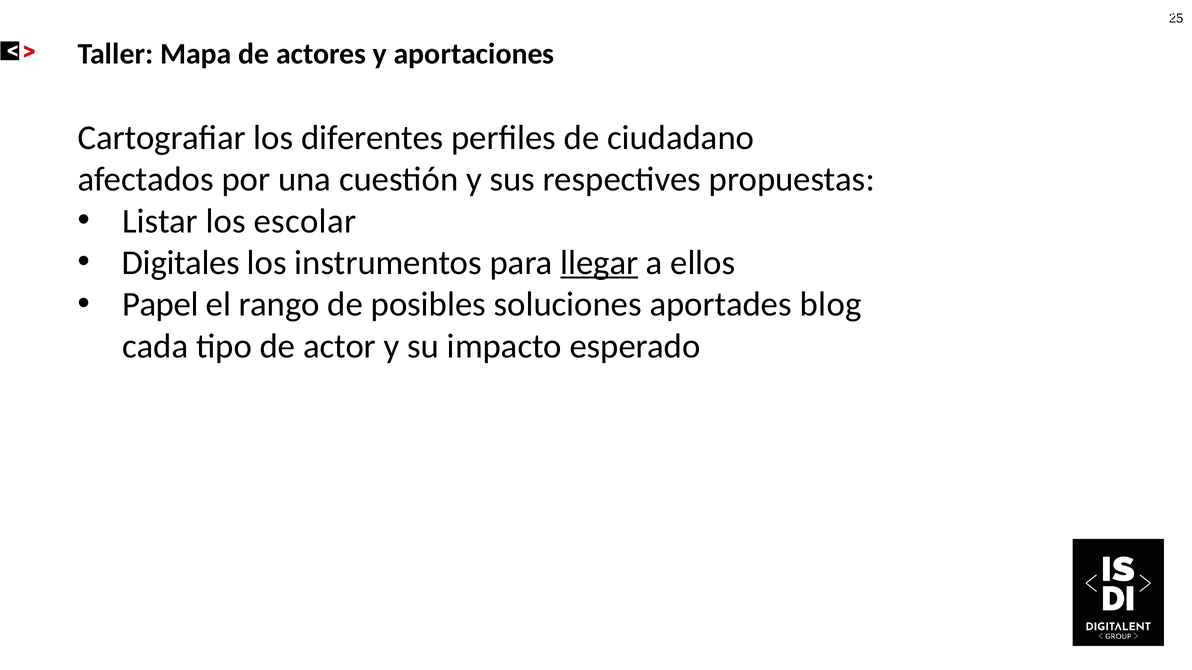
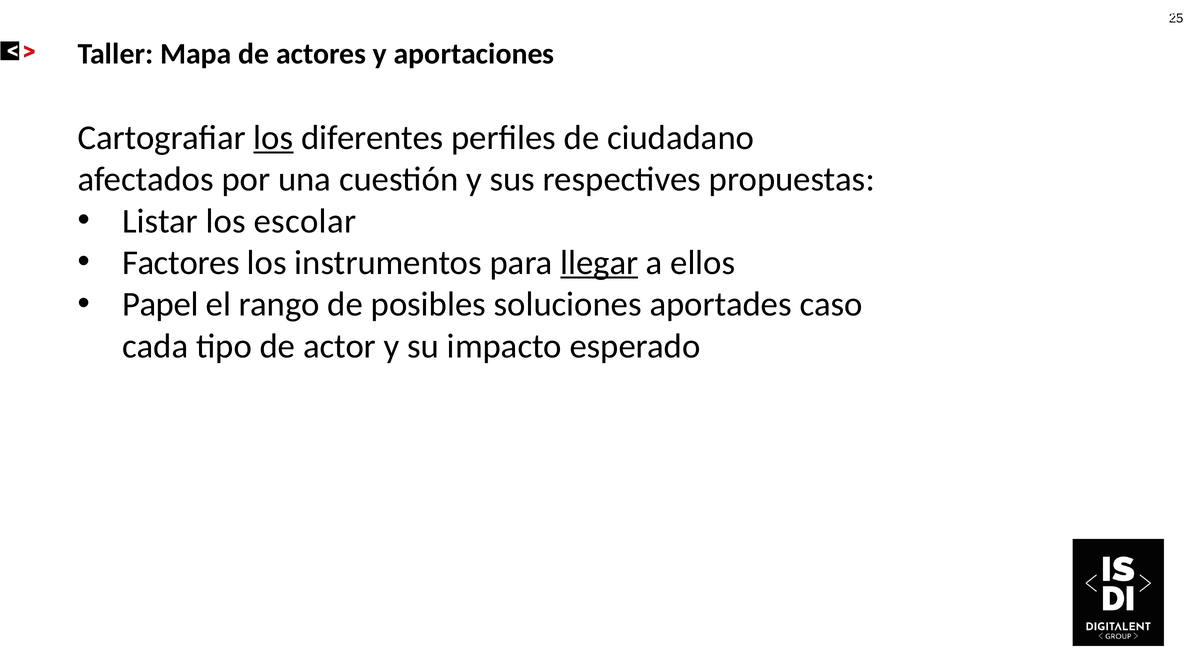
los at (273, 138) underline: none -> present
Digitales: Digitales -> Factores
blog: blog -> caso
